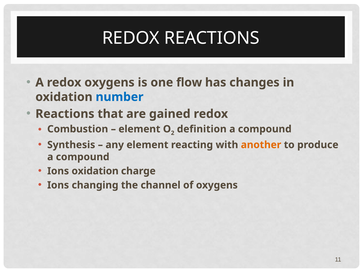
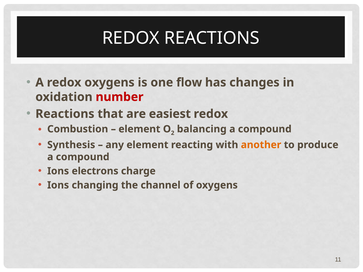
number colour: blue -> red
gained: gained -> easiest
definition: definition -> balancing
Ions oxidation: oxidation -> electrons
